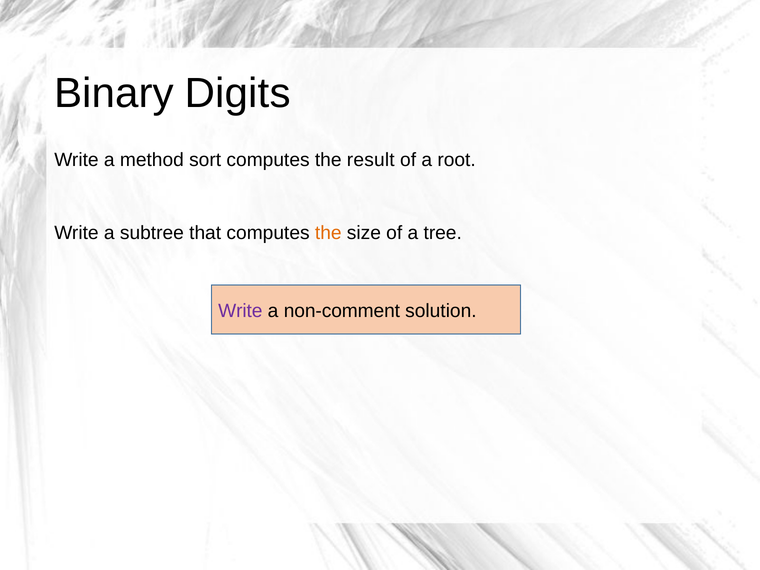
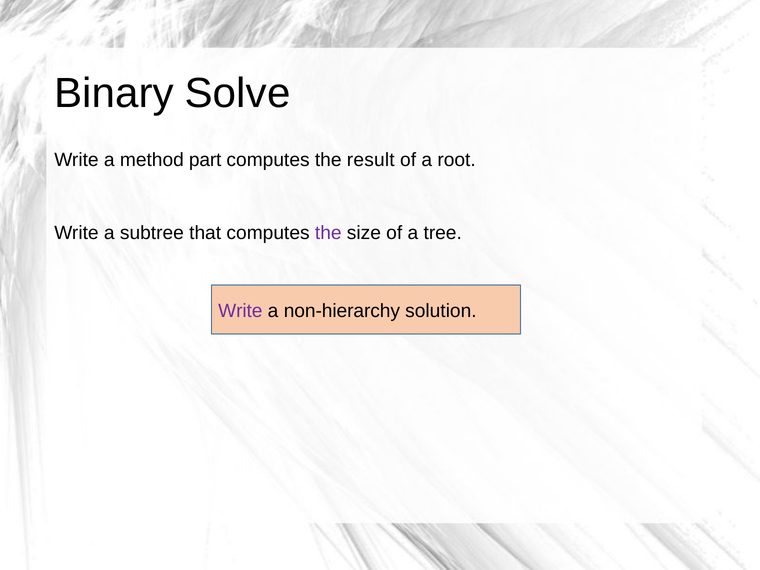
Digits: Digits -> Solve
sort: sort -> part
the at (328, 233) colour: orange -> purple
non-comment: non-comment -> non-hierarchy
